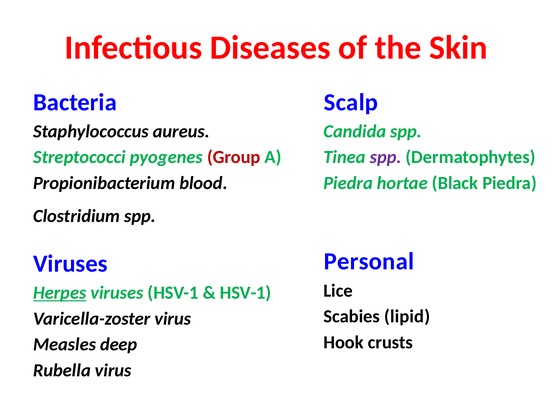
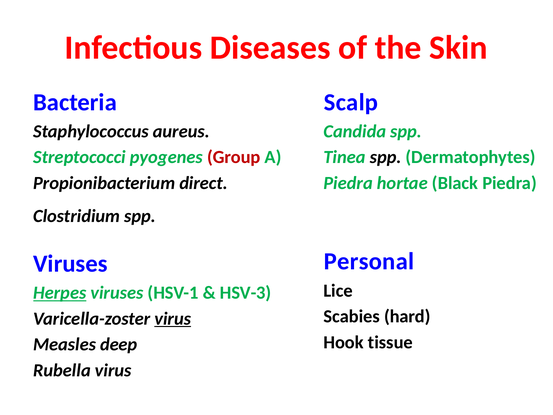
spp at (386, 157) colour: purple -> black
blood: blood -> direct
HSV-1 at (245, 293): HSV-1 -> HSV-3
lipid: lipid -> hard
virus at (173, 318) underline: none -> present
crusts: crusts -> tissue
